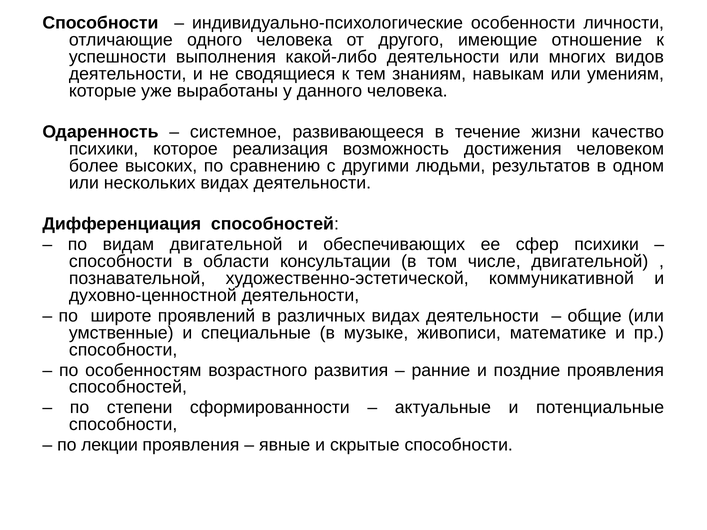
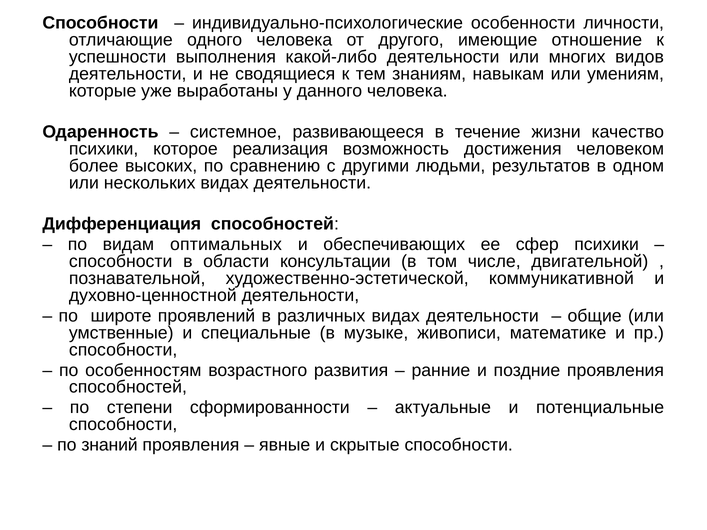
видам двигательной: двигательной -> оптимальных
лекции: лекции -> знаний
